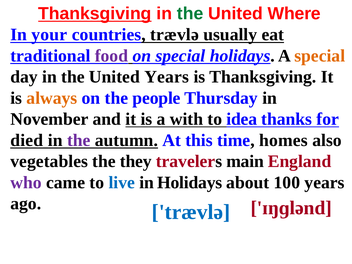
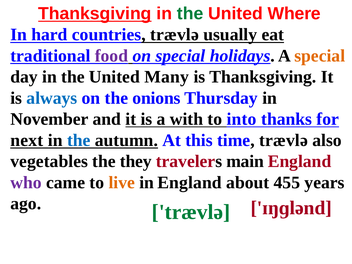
your: your -> hard
United Years: Years -> Many
always colour: orange -> blue
people: people -> onions
idea: idea -> into
died: died -> next
the at (79, 140) colour: purple -> blue
time homes: homes -> trævlə
live colour: blue -> orange
in Holidays: Holidays -> England
100: 100 -> 455
trævlə at (191, 212) colour: blue -> green
